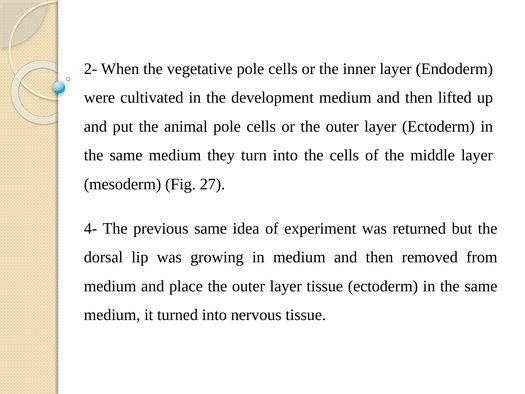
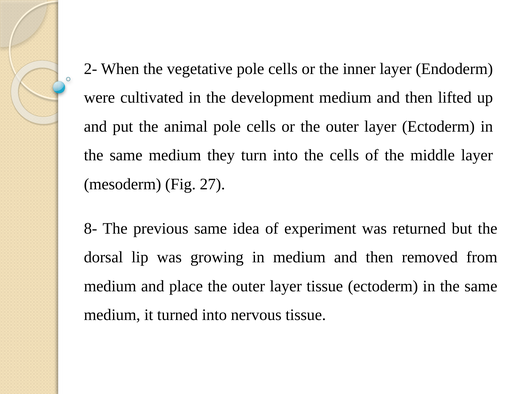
4-: 4- -> 8-
